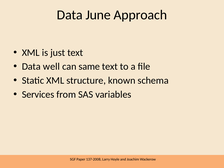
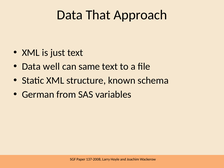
June: June -> That
Services: Services -> German
